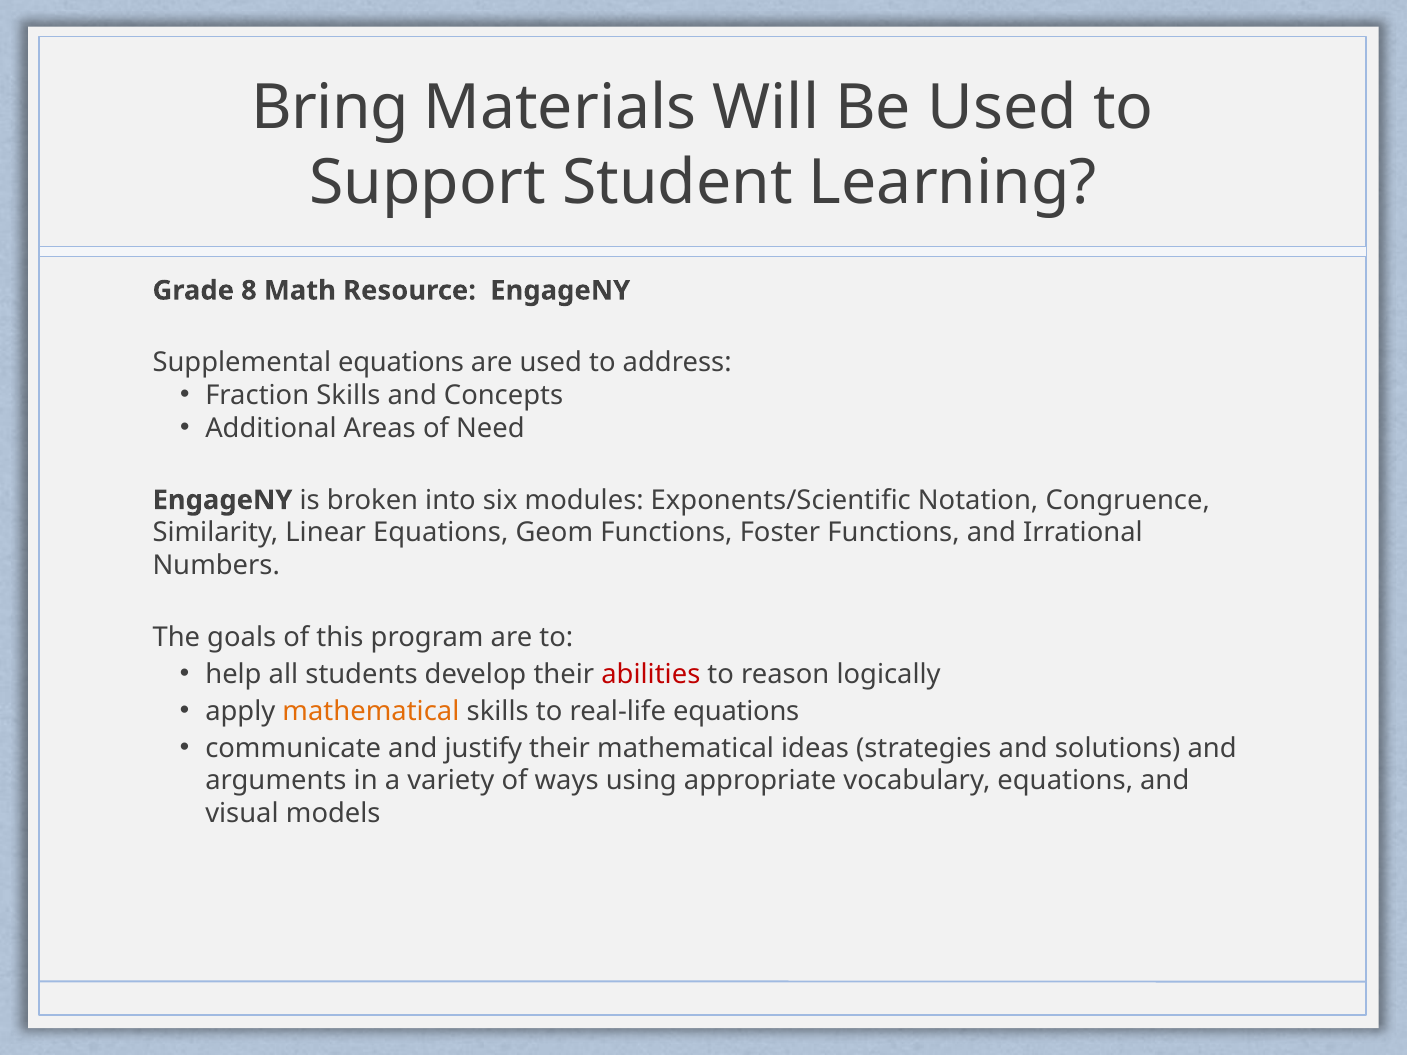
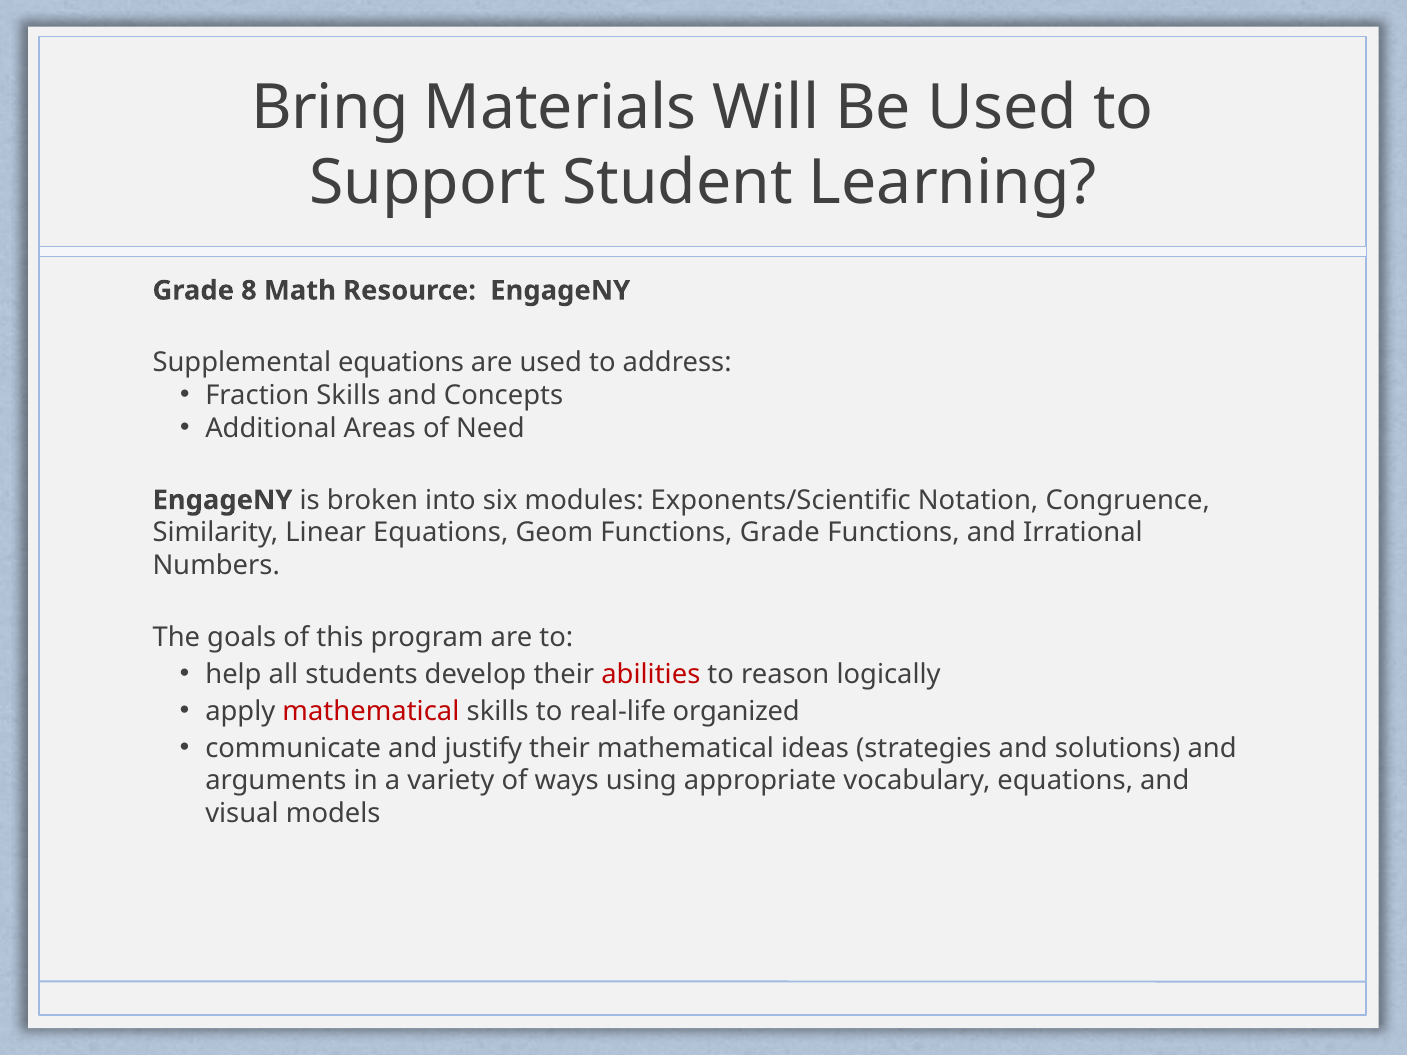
Functions Foster: Foster -> Grade
mathematical at (371, 711) colour: orange -> red
real-life equations: equations -> organized
